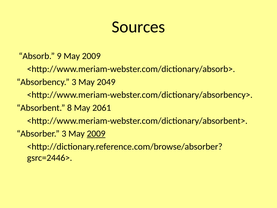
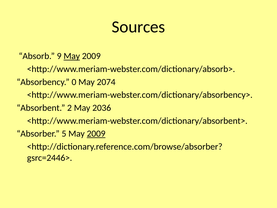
May at (72, 56) underline: none -> present
Absorbency 3: 3 -> 0
2049: 2049 -> 2074
8: 8 -> 2
2061: 2061 -> 2036
Absorber 3: 3 -> 5
